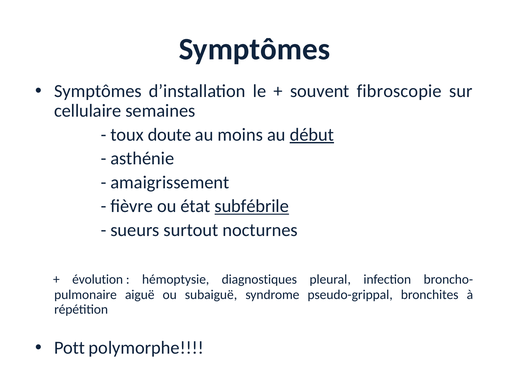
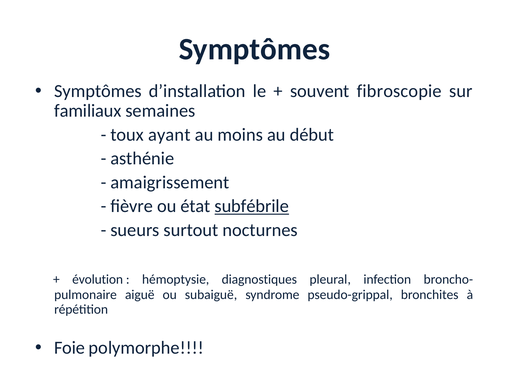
cellulaire: cellulaire -> familiaux
doute: doute -> ayant
début underline: present -> none
Pott: Pott -> Foie
